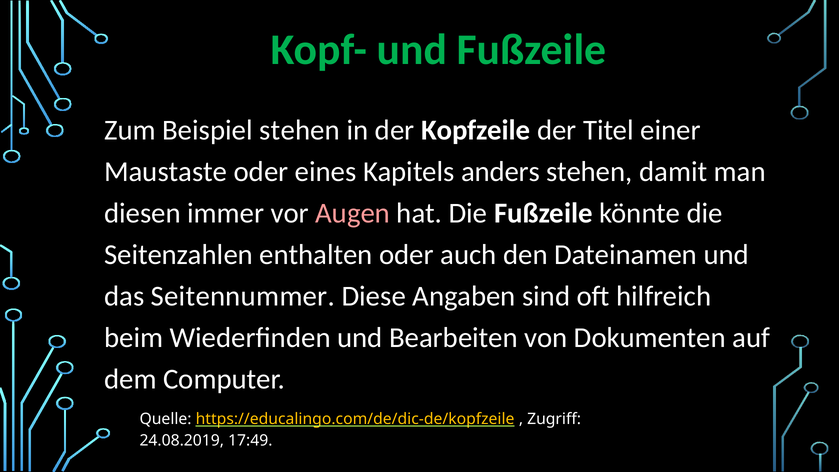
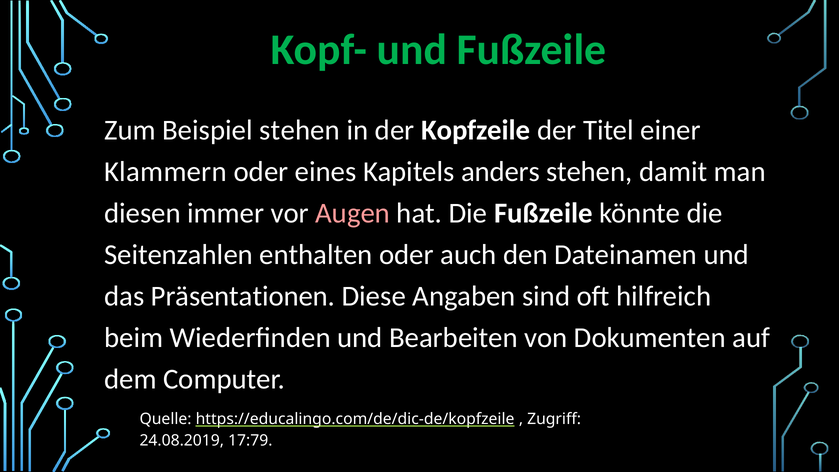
Maustaste: Maustaste -> Klammern
Seitennummer: Seitennummer -> Präsentationen
https://educalingo.com/de/dic-de/kopfzeile colour: yellow -> white
17:49: 17:49 -> 17:79
